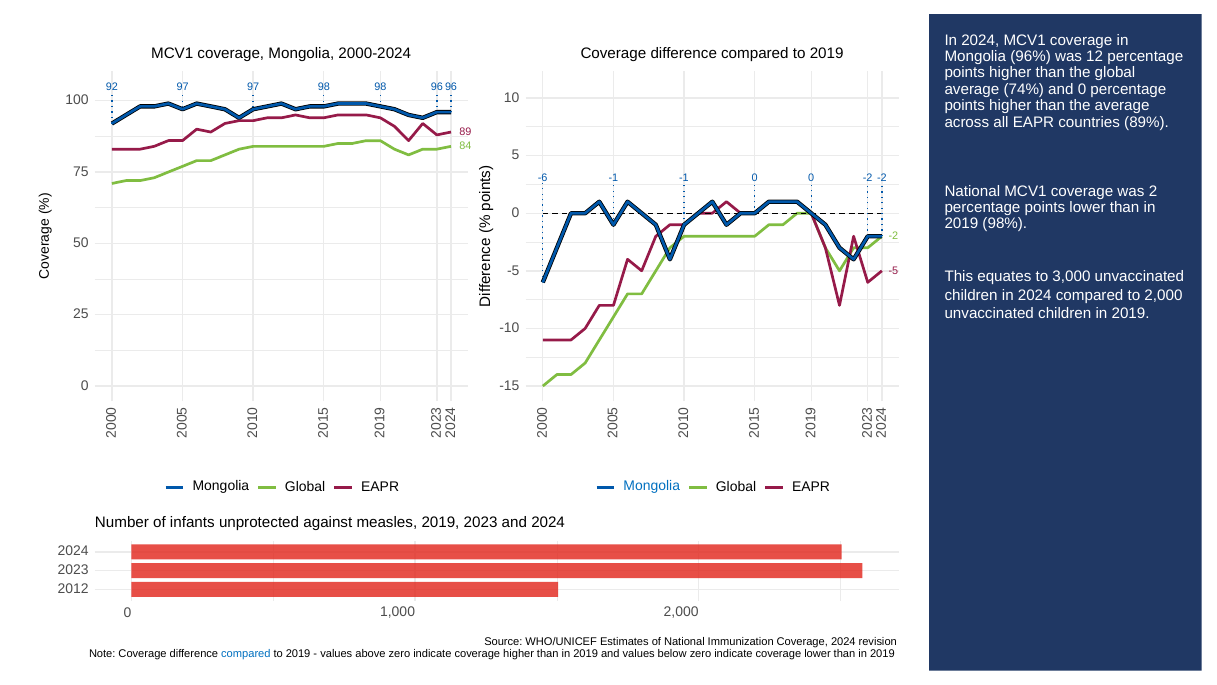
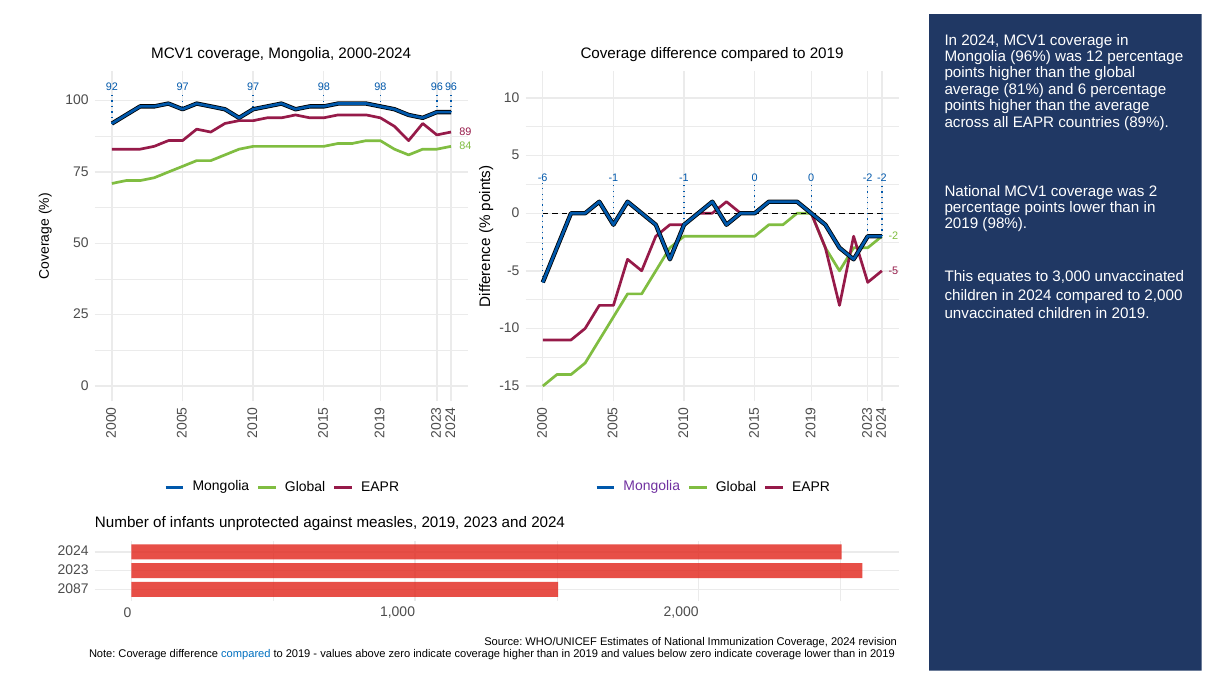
74%: 74% -> 81%
and 0: 0 -> 6
Mongolia at (652, 486) colour: blue -> purple
2012: 2012 -> 2087
